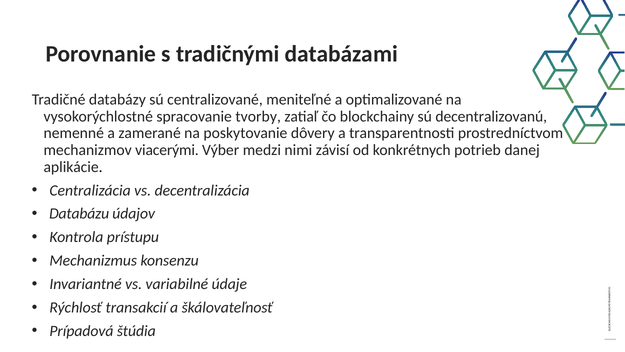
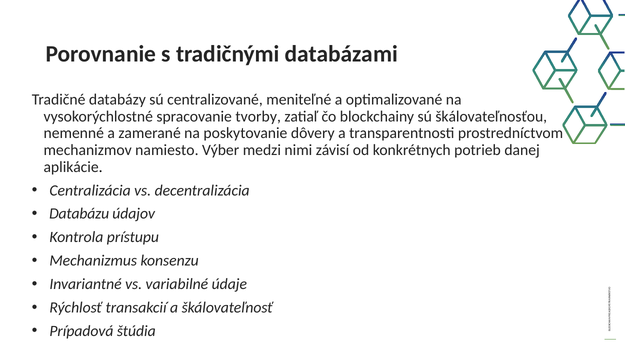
decentralizovanú: decentralizovanú -> škálovateľnosťou
viacerými: viacerými -> namiesto
